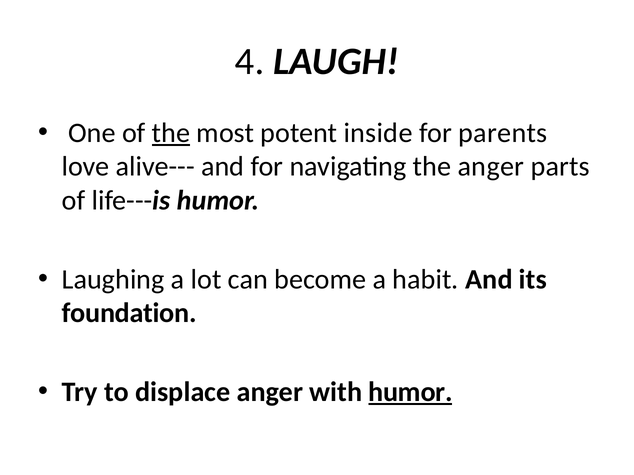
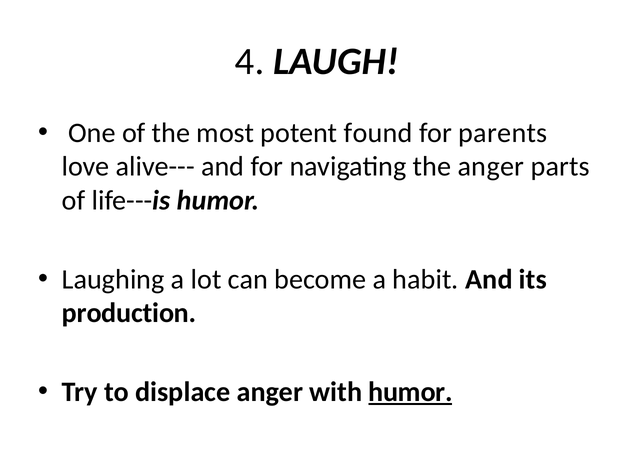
the at (171, 133) underline: present -> none
inside: inside -> found
foundation: foundation -> production
